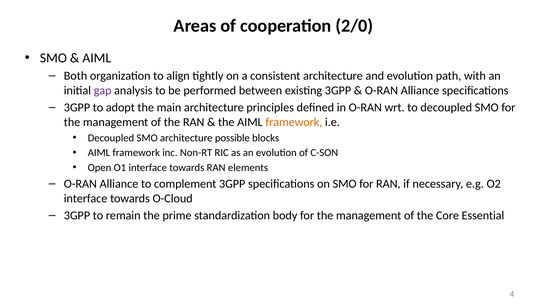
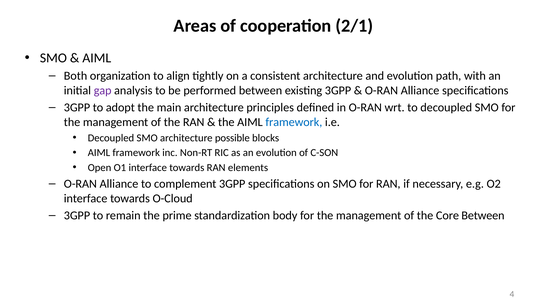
2/0: 2/0 -> 2/1
framework at (294, 122) colour: orange -> blue
Core Essential: Essential -> Between
